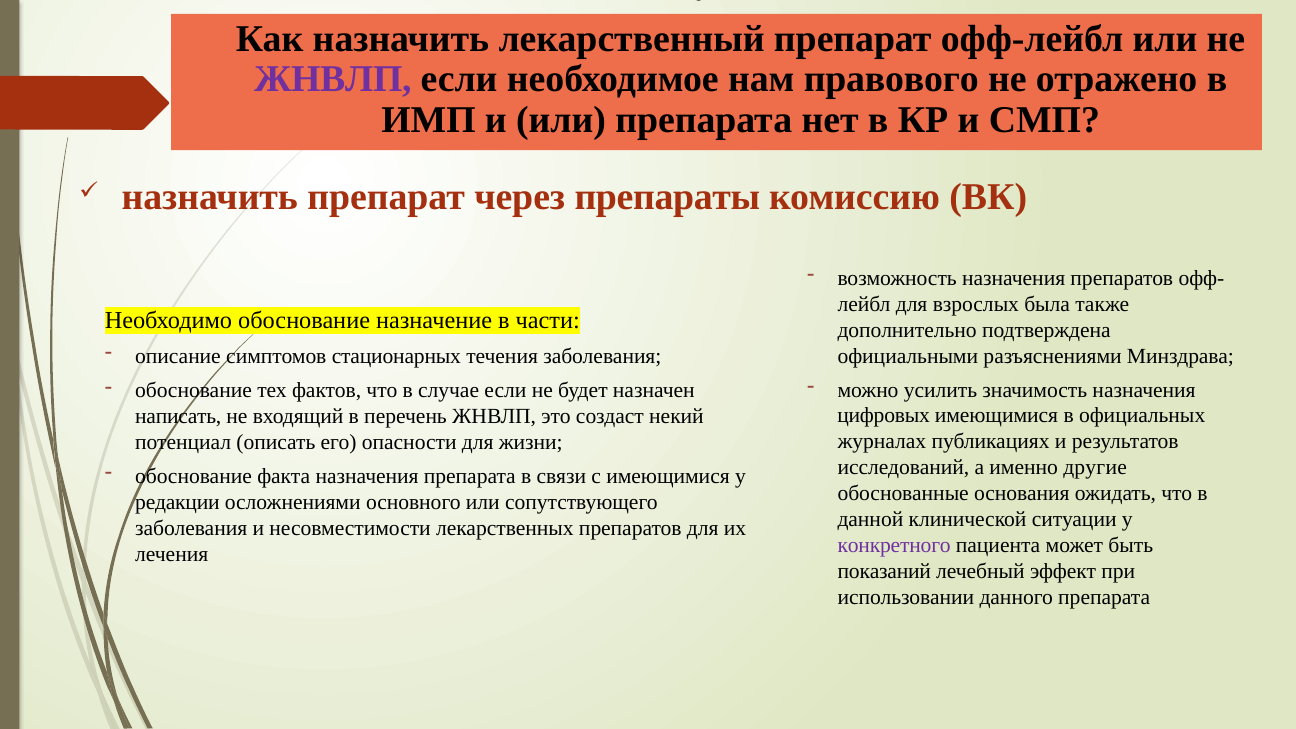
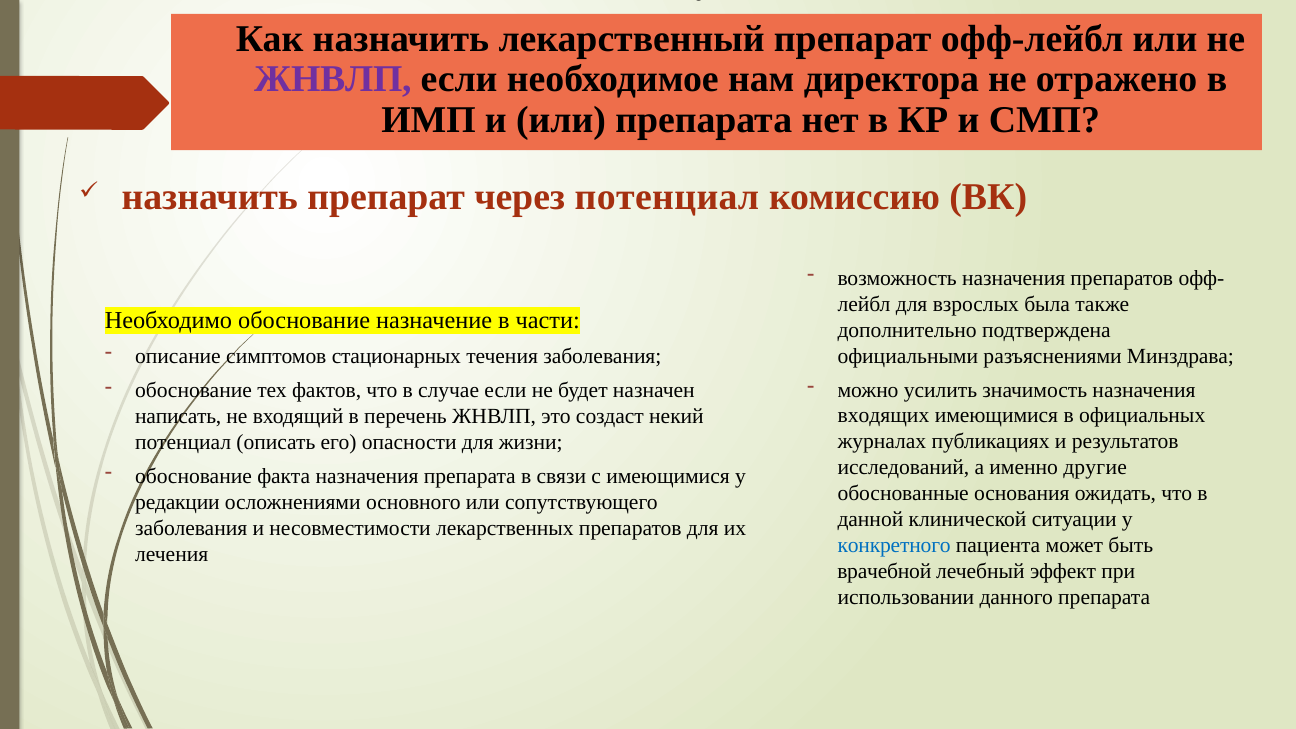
правового: правового -> директора
через препараты: препараты -> потенциал
цифровых: цифровых -> входящих
конкретного colour: purple -> blue
показаний: показаний -> врачебной
